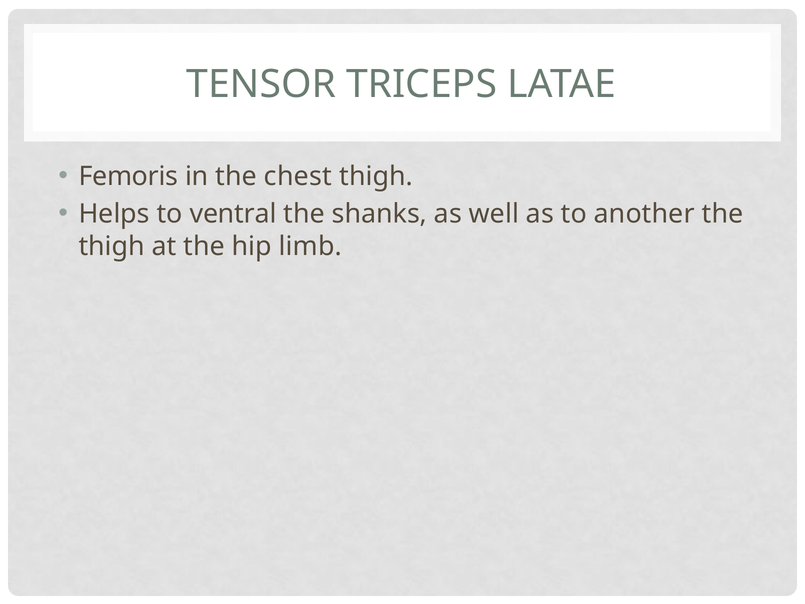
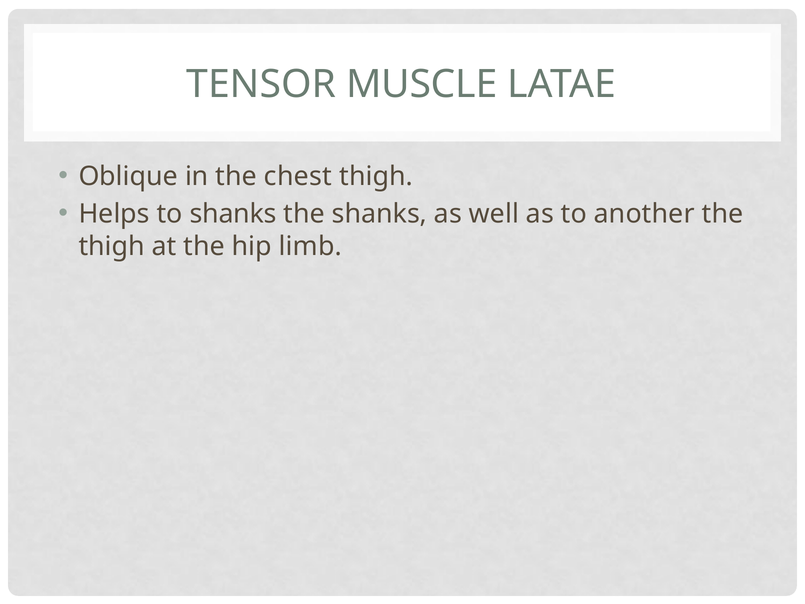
TRICEPS: TRICEPS -> MUSCLE
Femoris: Femoris -> Oblique
to ventral: ventral -> shanks
